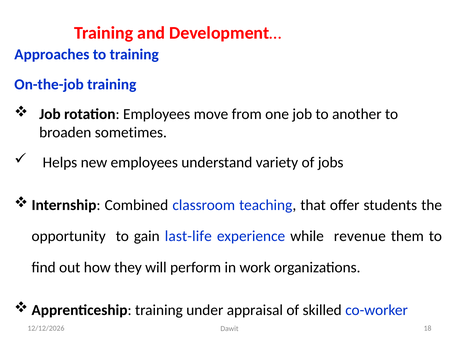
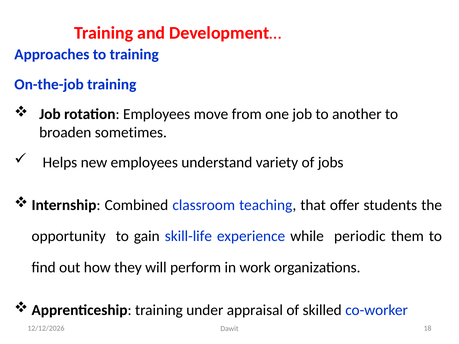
last-life: last-life -> skill-life
revenue: revenue -> periodic
